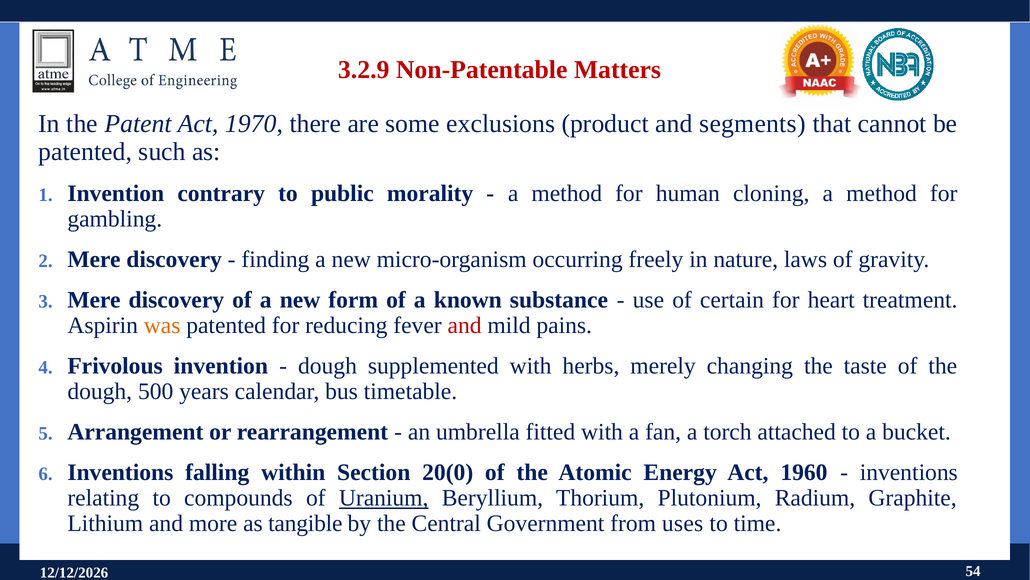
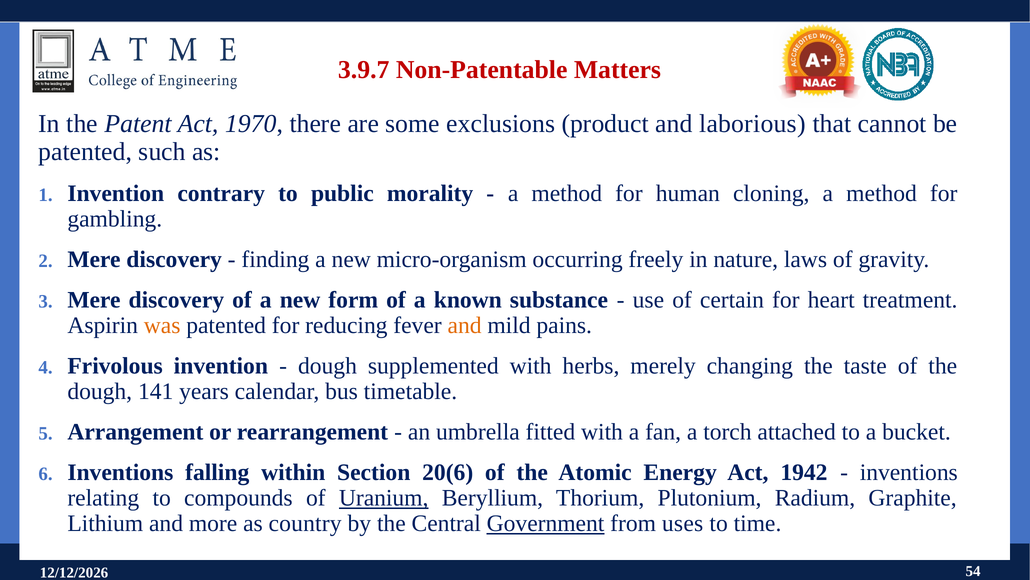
3.2.9: 3.2.9 -> 3.9.7
segments: segments -> laborious
and at (465, 325) colour: red -> orange
500: 500 -> 141
20(0: 20(0 -> 20(6
1960: 1960 -> 1942
tangible: tangible -> country
Government underline: none -> present
